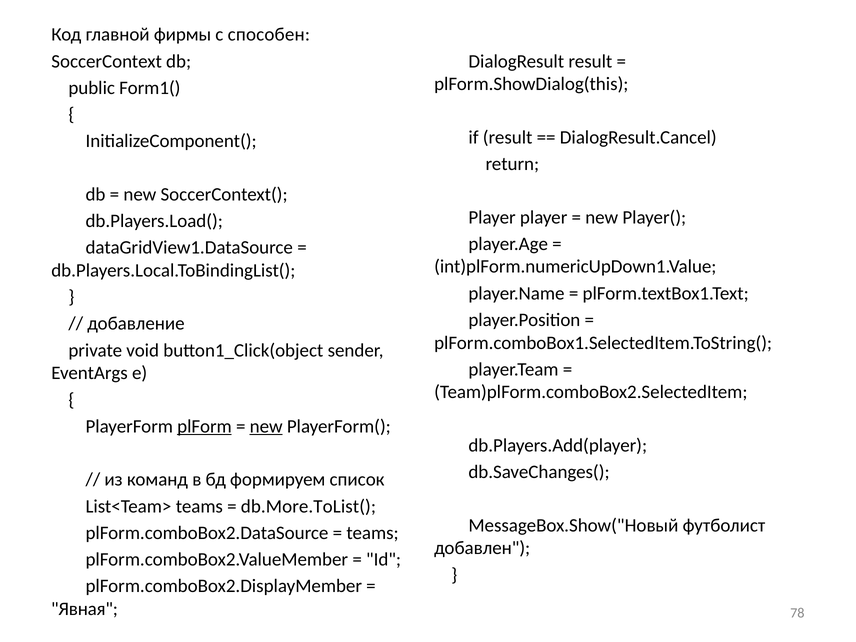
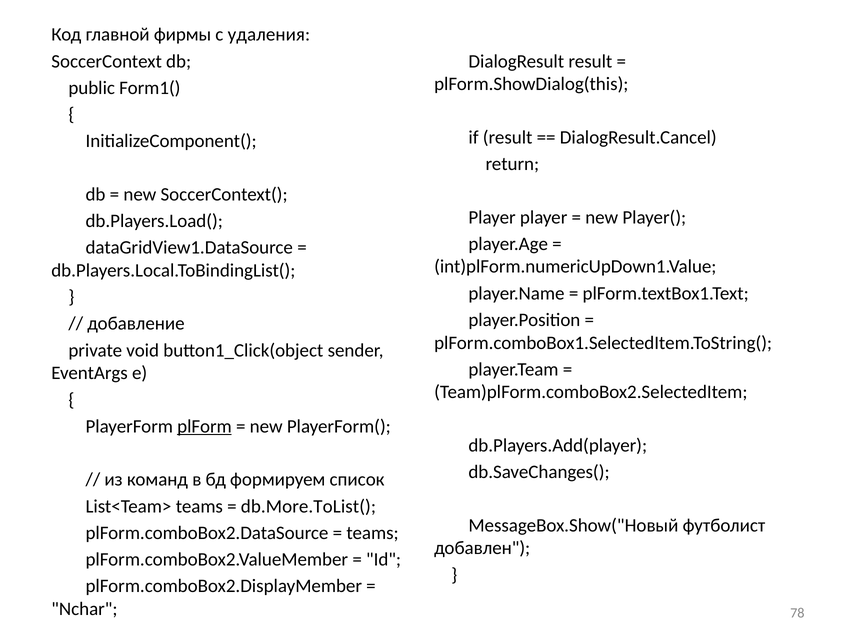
способен: способен -> удаления
new at (266, 426) underline: present -> none
Явная: Явная -> Nchar
